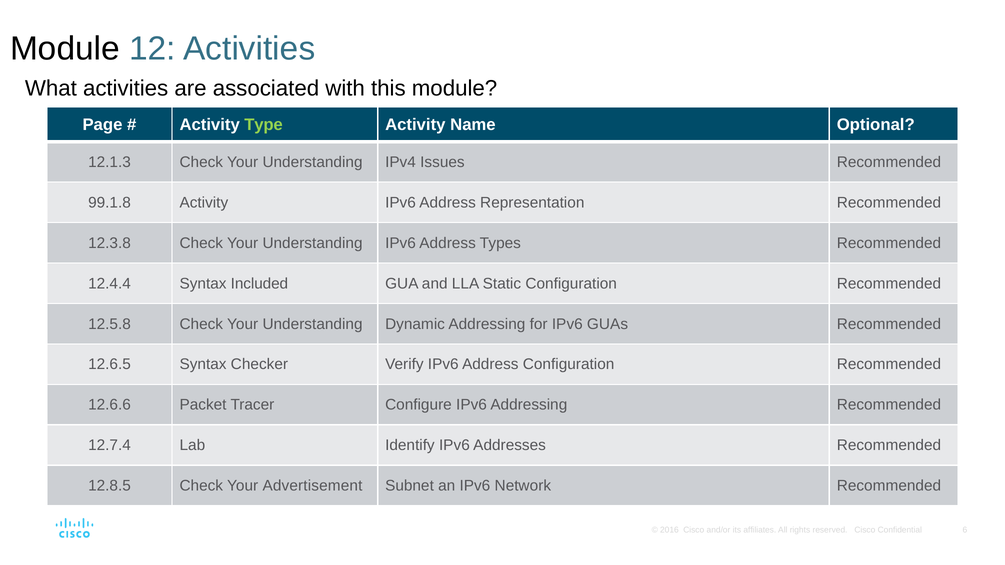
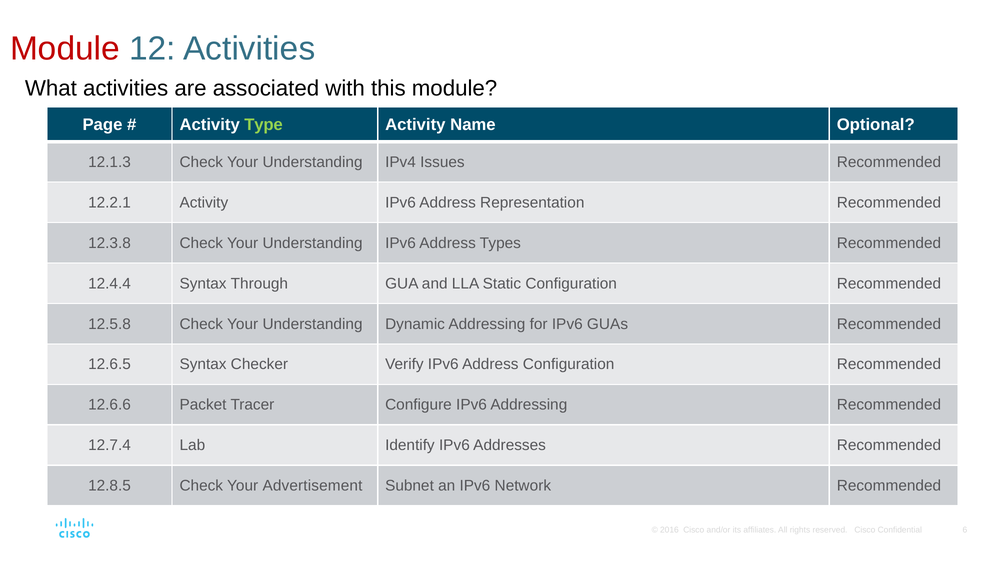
Module at (65, 48) colour: black -> red
99.1.8: 99.1.8 -> 12.2.1
Included: Included -> Through
